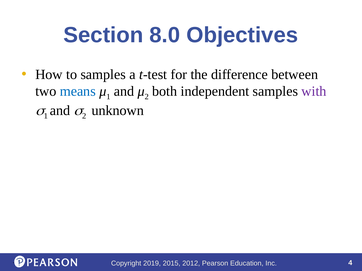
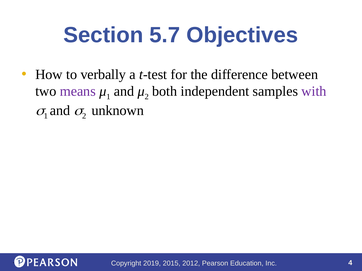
8.0: 8.0 -> 5.7
to samples: samples -> verbally
means colour: blue -> purple
